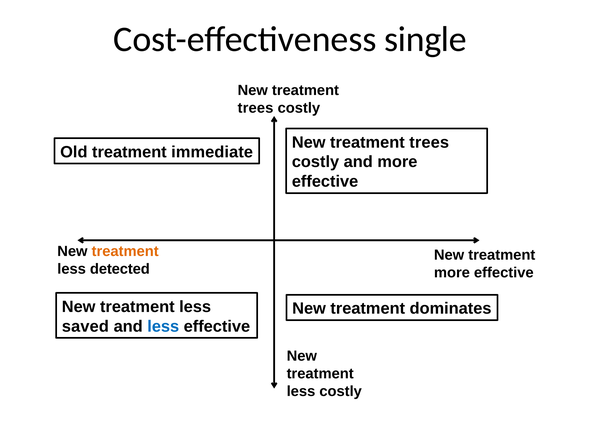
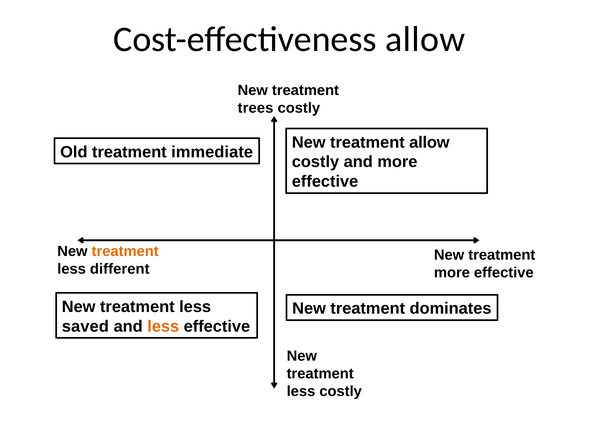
Cost-effectiveness single: single -> allow
trees at (429, 143): trees -> allow
detected: detected -> different
less at (163, 327) colour: blue -> orange
